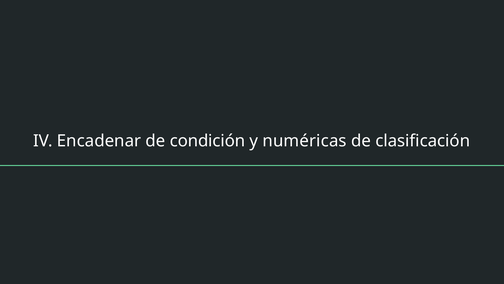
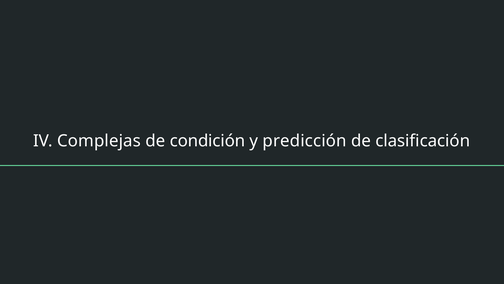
Encadenar: Encadenar -> Complejas
numéricas: numéricas -> predicción
